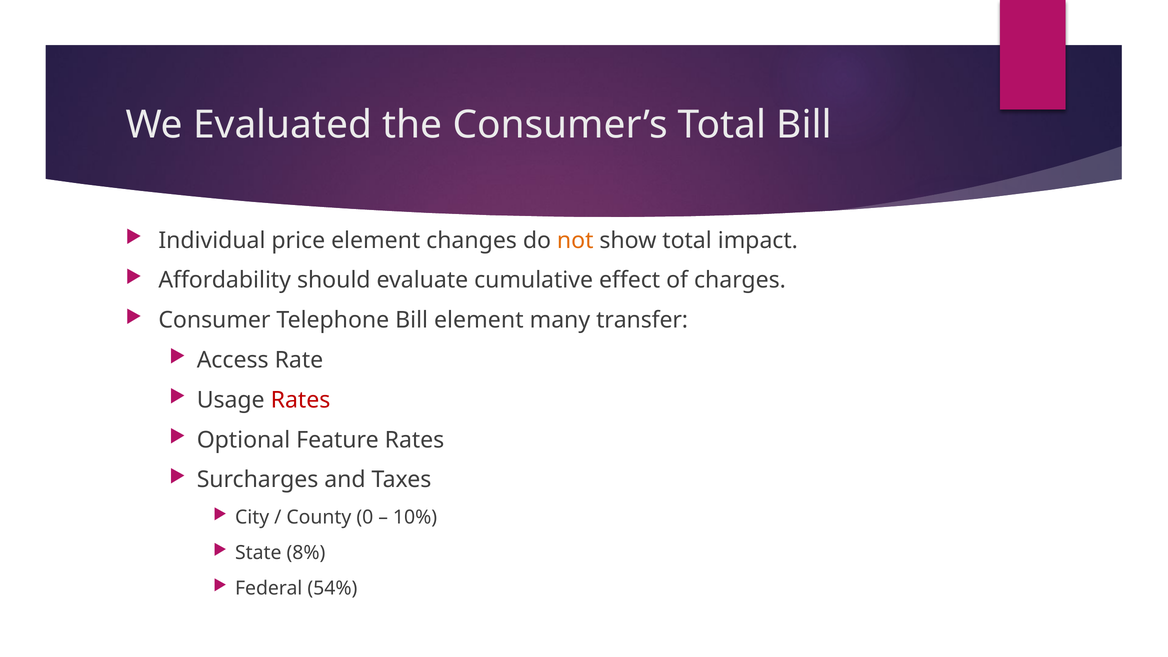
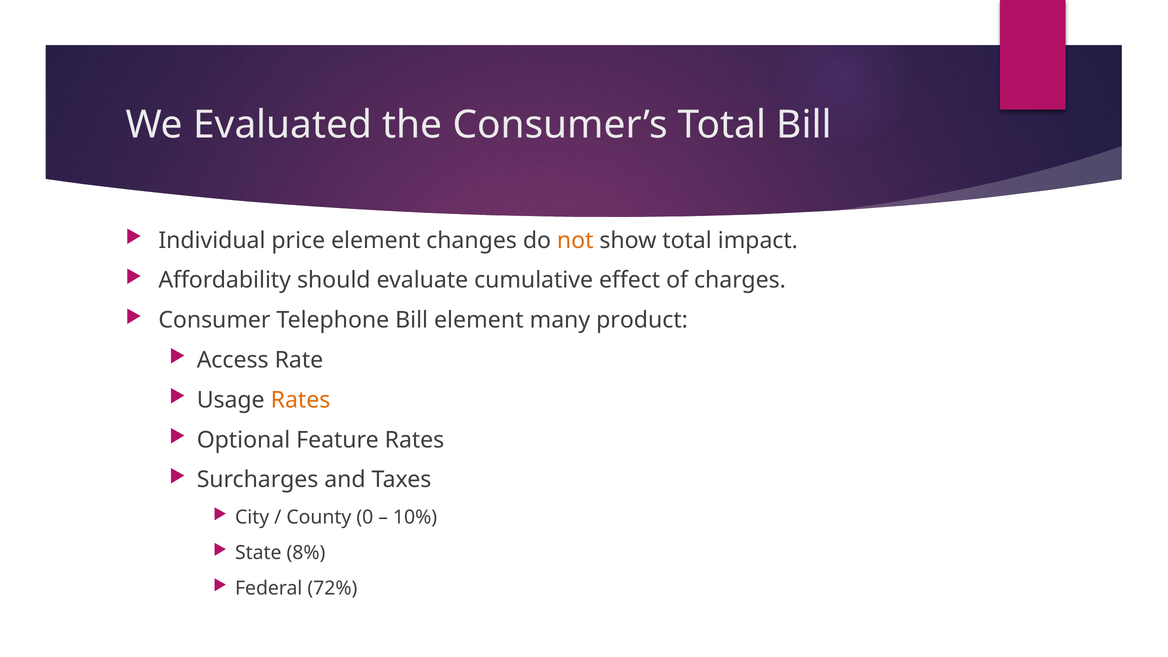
transfer: transfer -> product
Rates at (301, 400) colour: red -> orange
54%: 54% -> 72%
